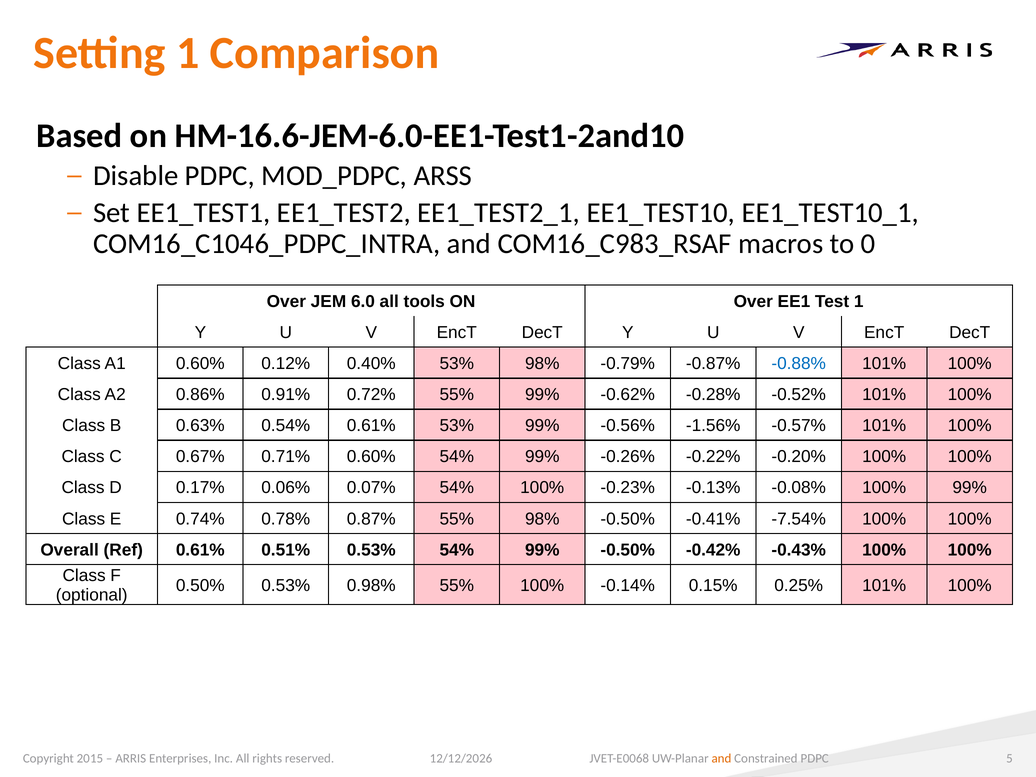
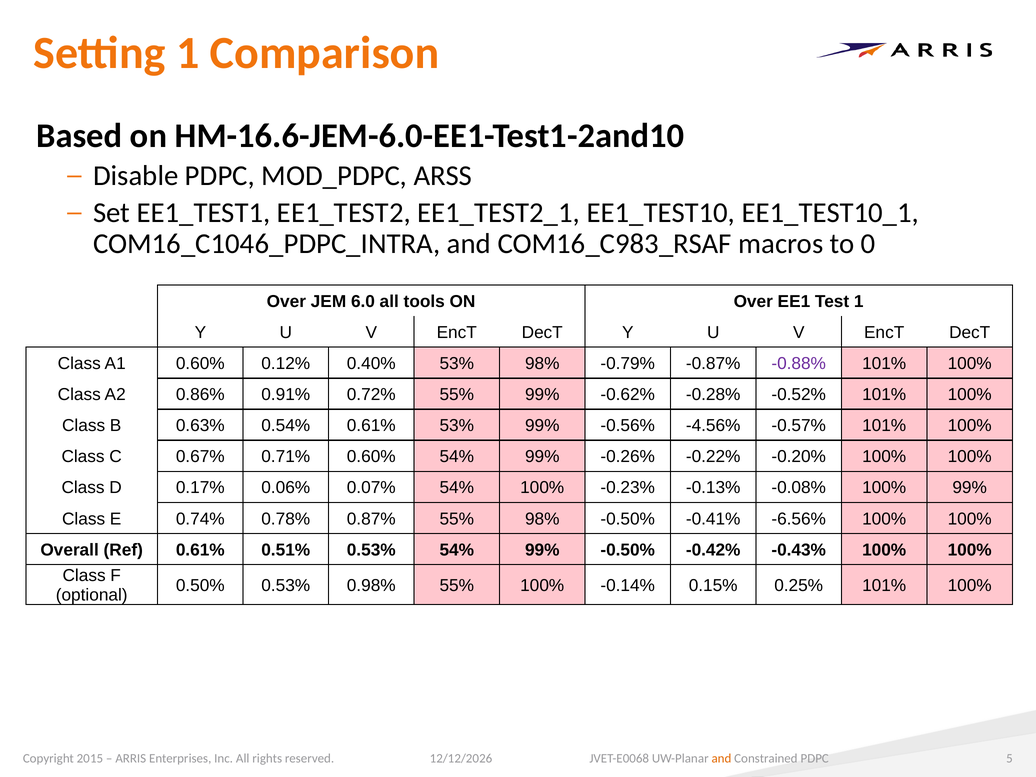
-0.88% colour: blue -> purple
-1.56%: -1.56% -> -4.56%
-7.54%: -7.54% -> -6.56%
